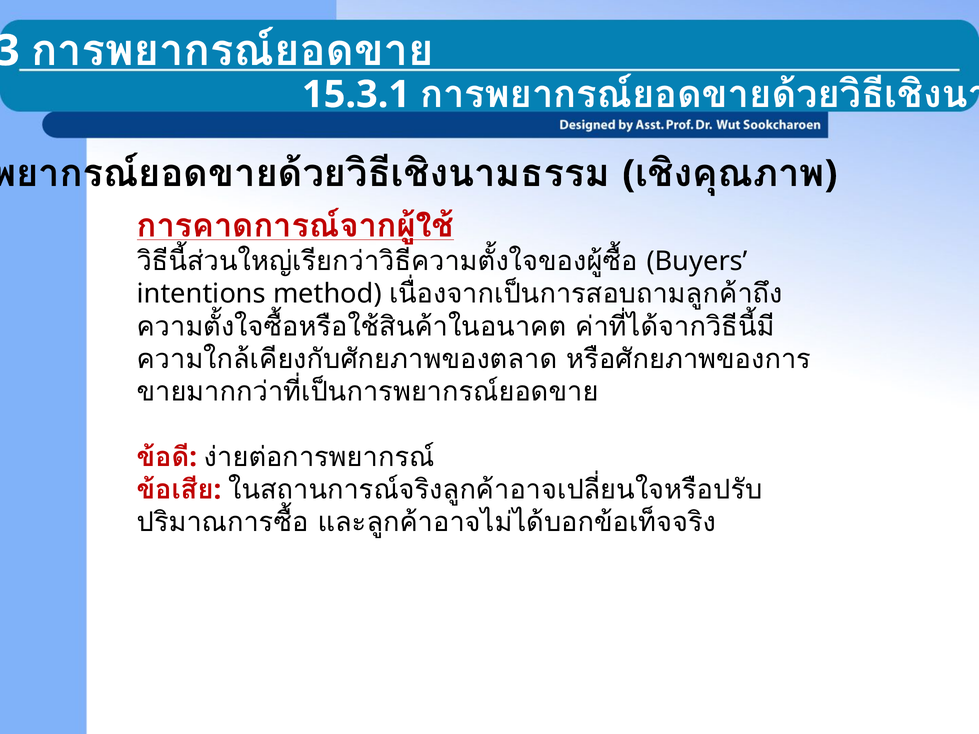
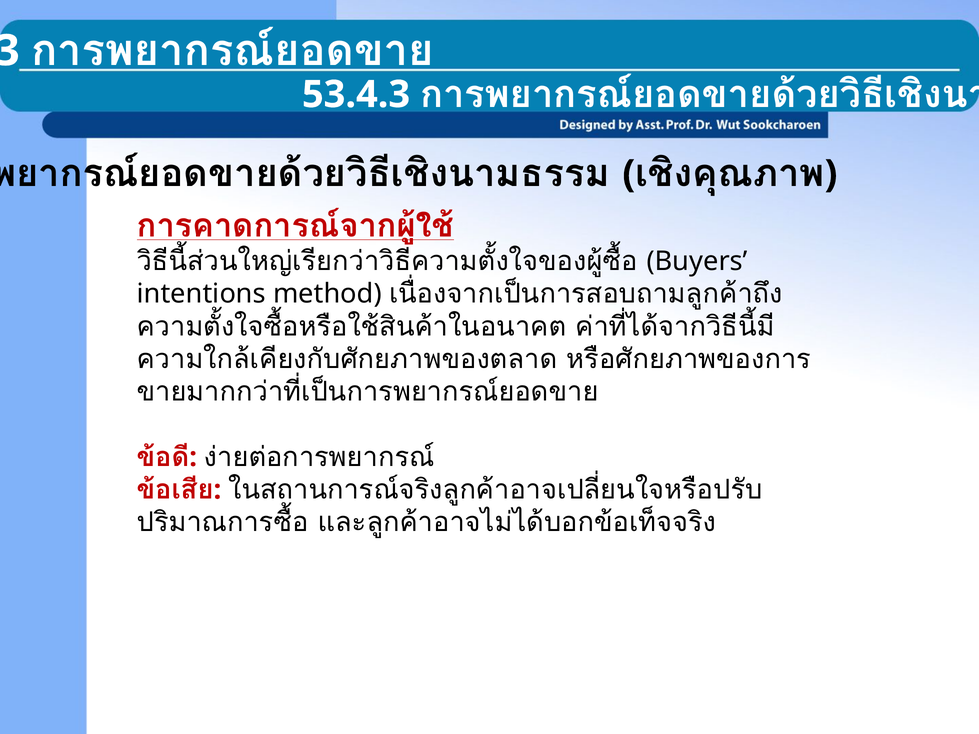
15.3.1: 15.3.1 -> 53.4.3
